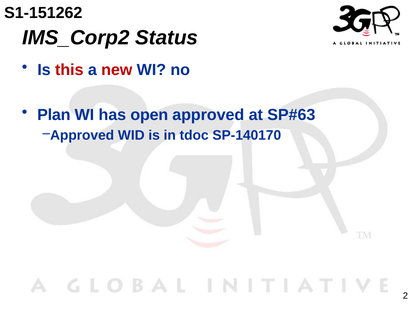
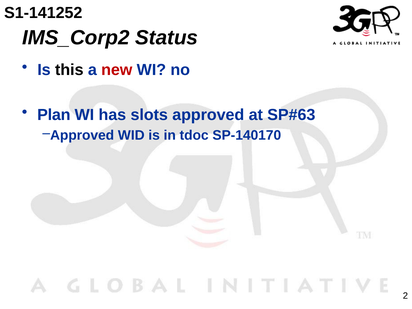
S1-151262: S1-151262 -> S1-141252
this colour: red -> black
open: open -> slots
